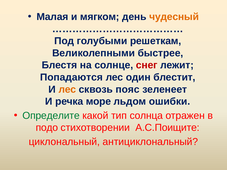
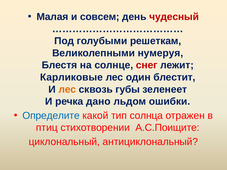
мягком: мягком -> совсем
чудесный colour: orange -> red
быстрее: быстрее -> нумеруя
Попадаются: Попадаются -> Карликовые
пояс: пояс -> губы
море: море -> дано
Определите colour: green -> blue
подо: подо -> птиц
